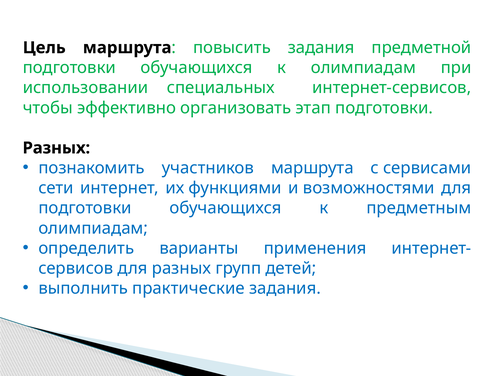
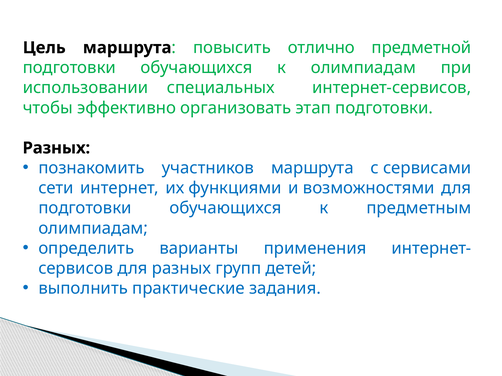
повысить задания: задания -> отлично
